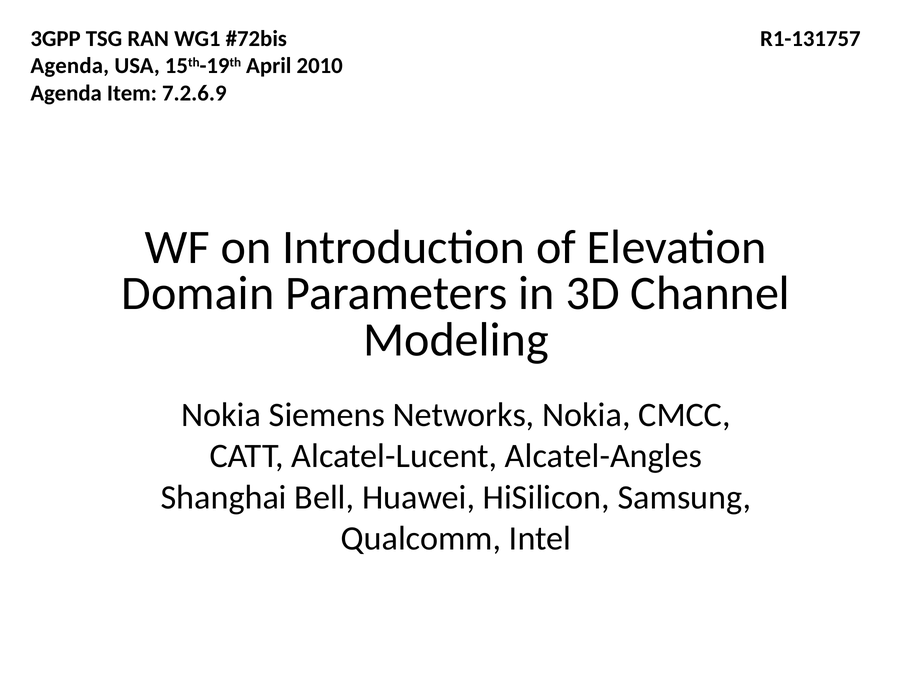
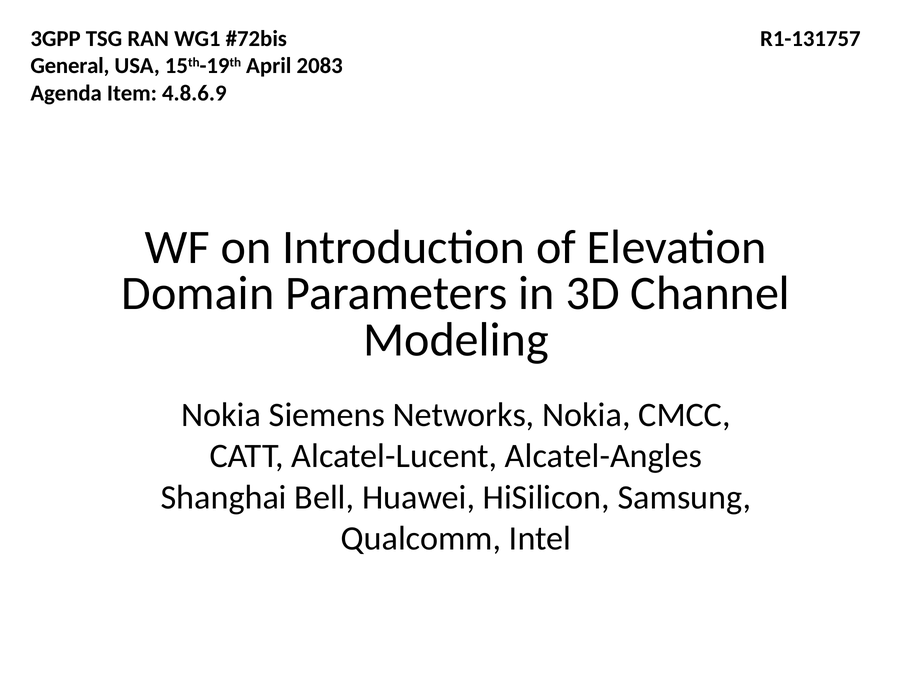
Agenda at (70, 66): Agenda -> General
2010: 2010 -> 2083
7.2.6.9: 7.2.6.9 -> 4.8.6.9
